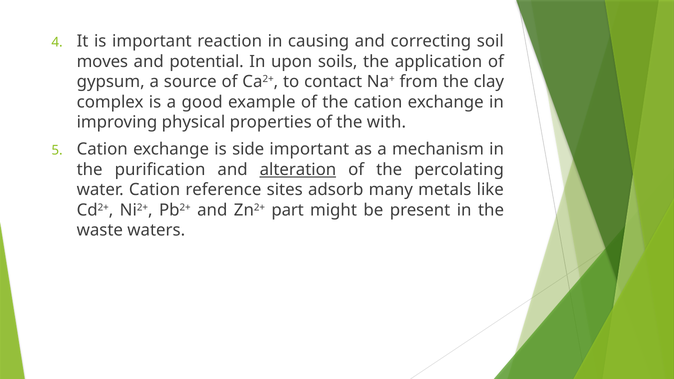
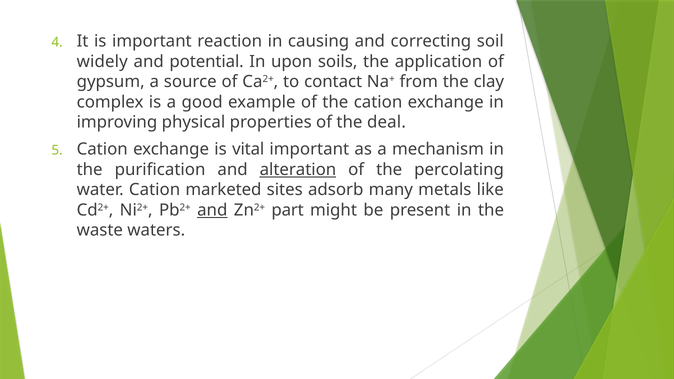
moves: moves -> widely
with: with -> deal
side: side -> vital
reference: reference -> marketed
and at (212, 210) underline: none -> present
